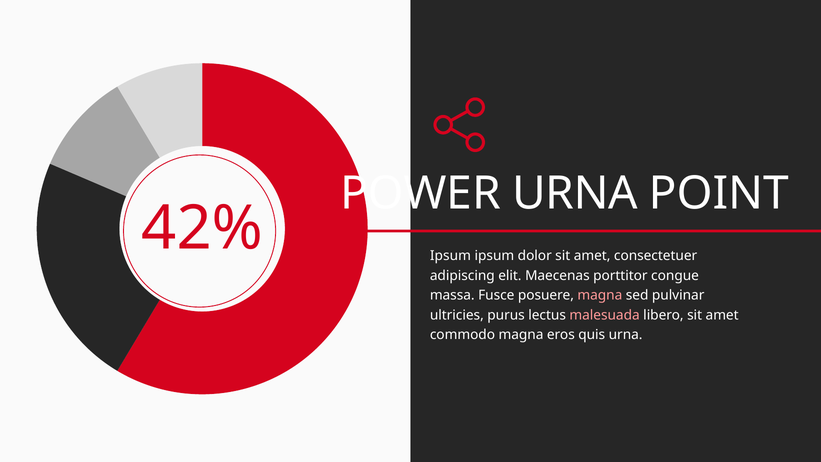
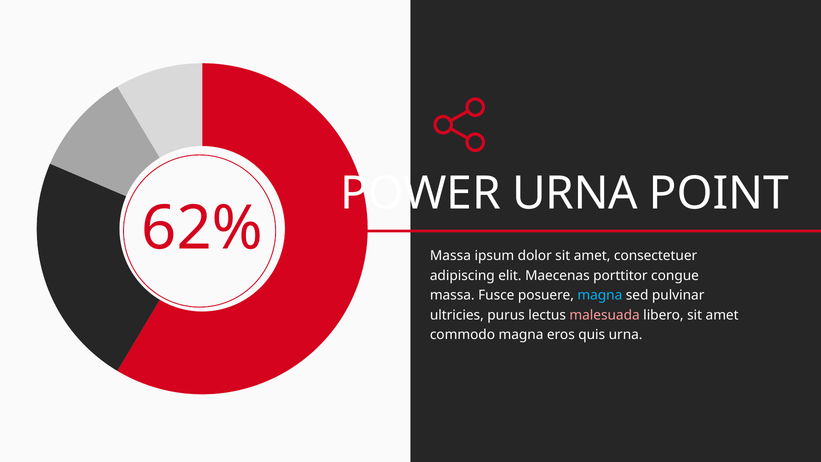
42%: 42% -> 62%
Ipsum at (450, 256): Ipsum -> Massa
magna at (600, 295) colour: pink -> light blue
